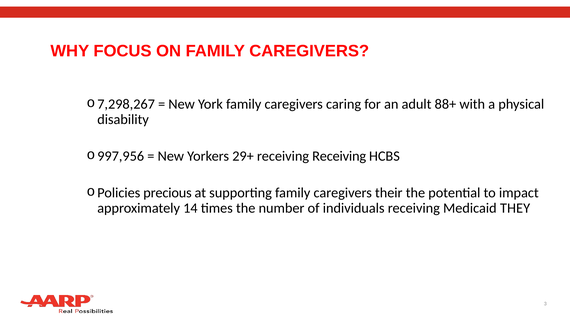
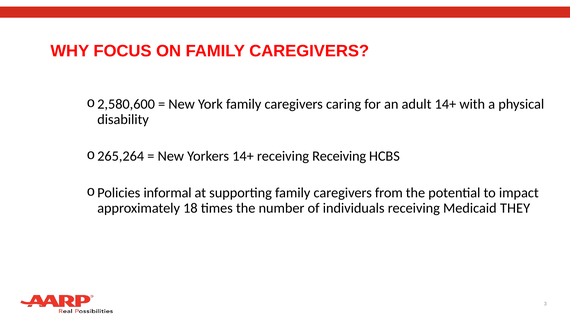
7,298,267: 7,298,267 -> 2,580,600
adult 88+: 88+ -> 14+
997,956: 997,956 -> 265,264
Yorkers 29+: 29+ -> 14+
precious: precious -> informal
their: their -> from
14: 14 -> 18
